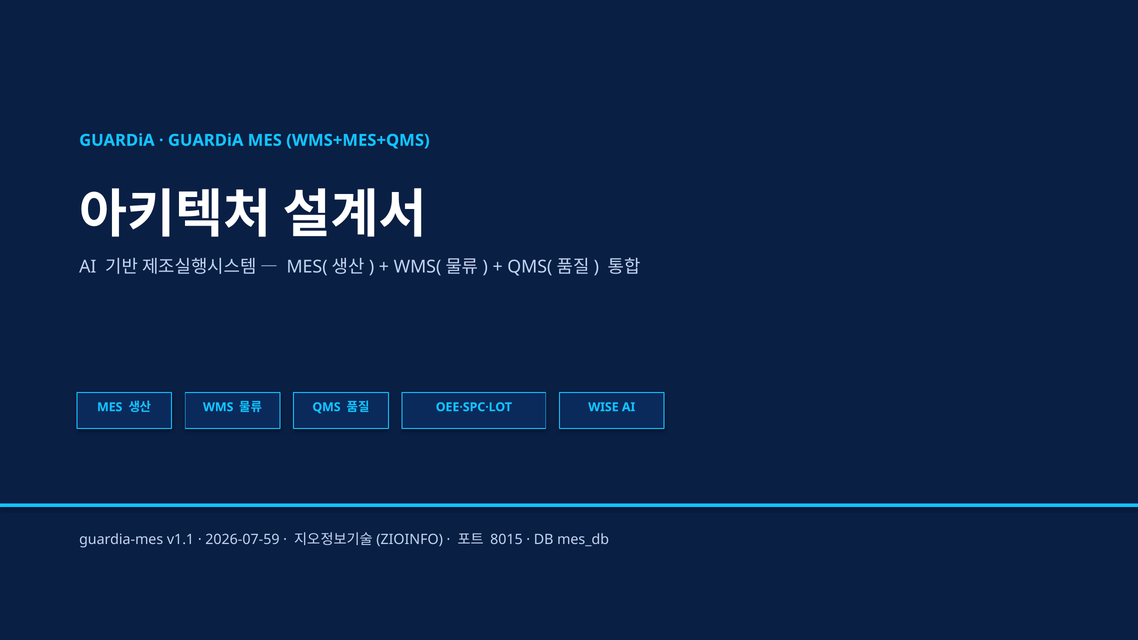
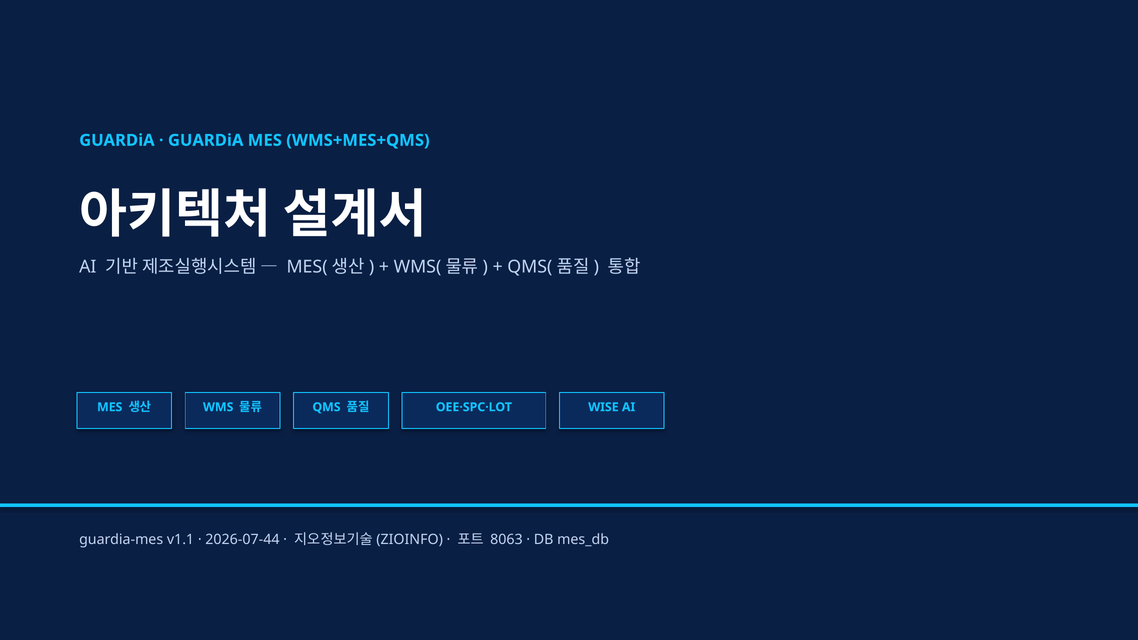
2026-07-59: 2026-07-59 -> 2026-07-44
8015: 8015 -> 8063
